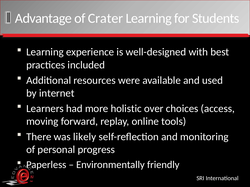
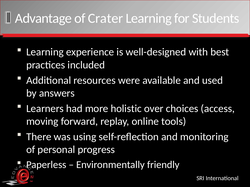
internet: internet -> answers
likely: likely -> using
